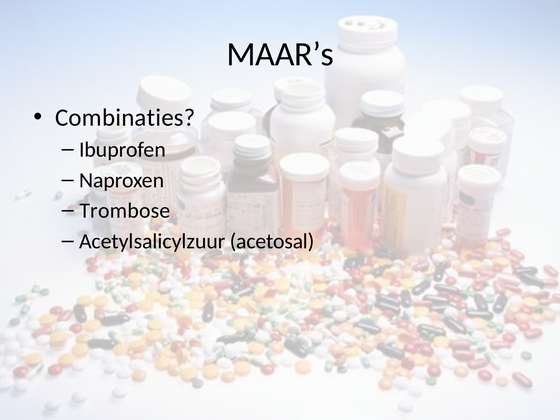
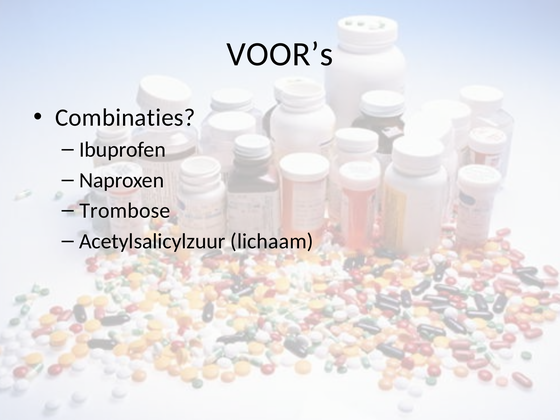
MAAR’s: MAAR’s -> VOOR’s
acetosal: acetosal -> lichaam
